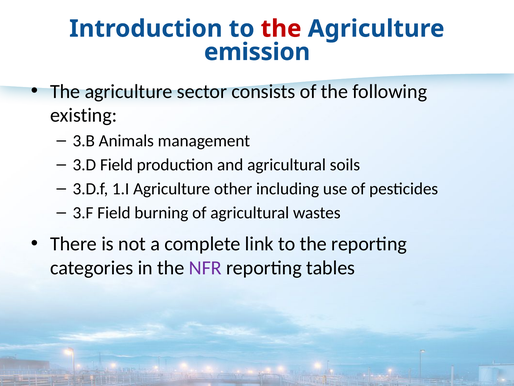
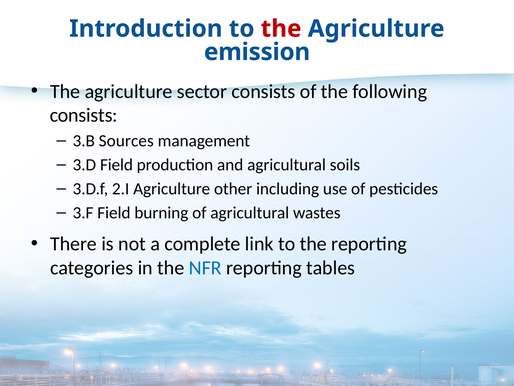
existing at (84, 115): existing -> consists
Animals: Animals -> Sources
1.I: 1.I -> 2.I
NFR colour: purple -> blue
